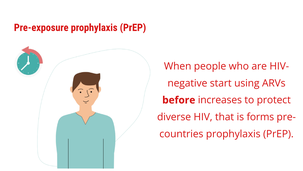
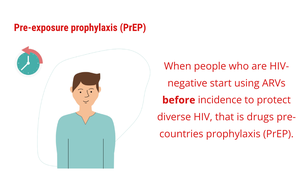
increases: increases -> incidence
forms: forms -> drugs
